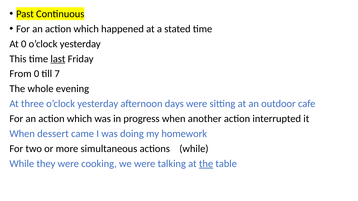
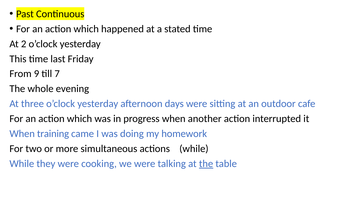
At 0: 0 -> 2
last underline: present -> none
From 0: 0 -> 9
dessert: dessert -> training
